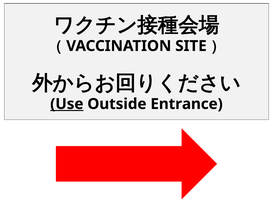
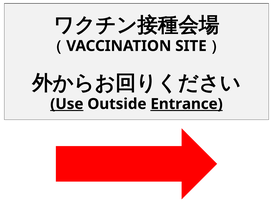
Entrance underline: none -> present
